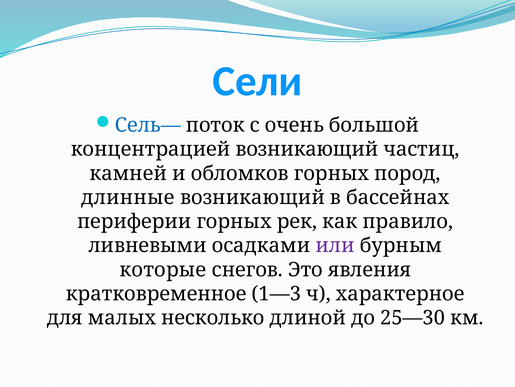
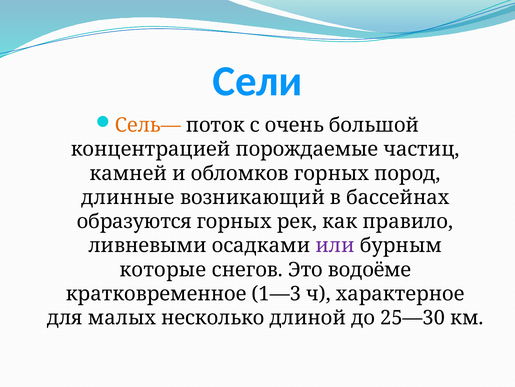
Сель— colour: blue -> orange
концентрацией возникающий: возникающий -> порождаемые
периферии: периферии -> образуются
явления: явления -> водоёме
